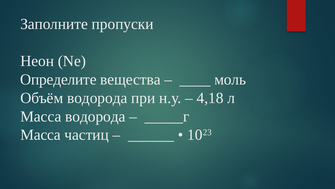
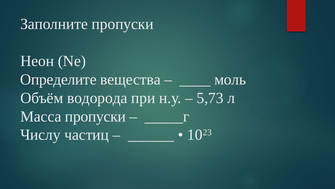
4,18: 4,18 -> 5,73
Масса водорода: водорода -> пропуски
Масса at (40, 134): Масса -> Числу
